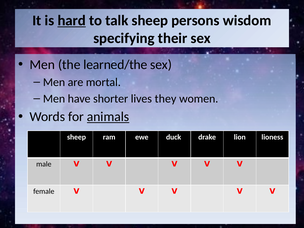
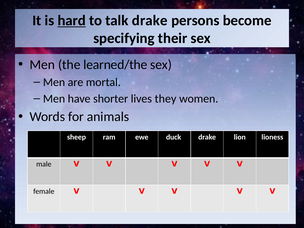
talk sheep: sheep -> drake
wisdom: wisdom -> become
animals underline: present -> none
